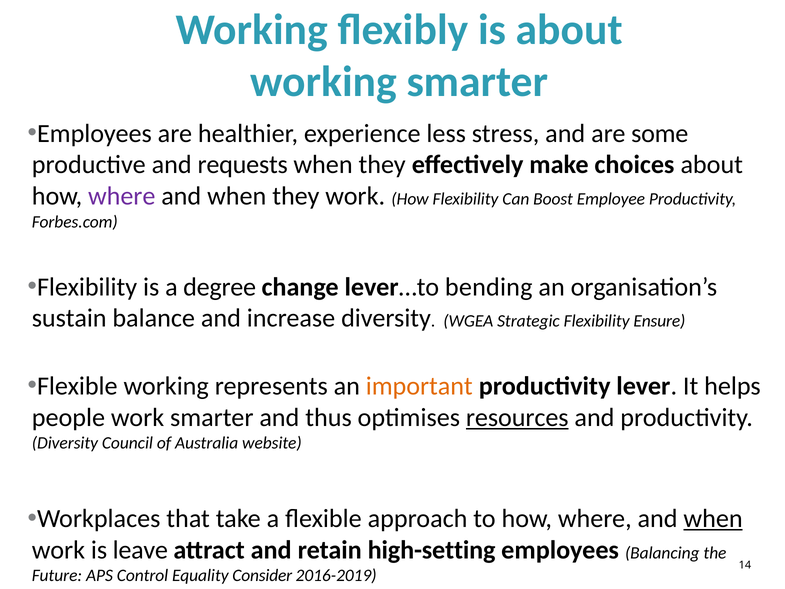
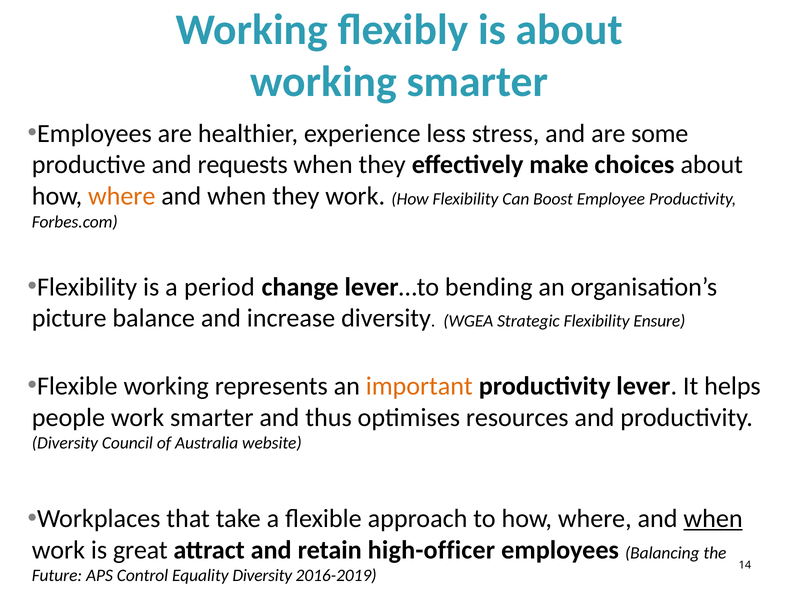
where at (122, 196) colour: purple -> orange
degree: degree -> period
sustain: sustain -> picture
resources underline: present -> none
leave: leave -> great
high-setting: high-setting -> high-officer
Equality Consider: Consider -> Diversity
